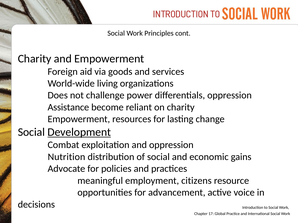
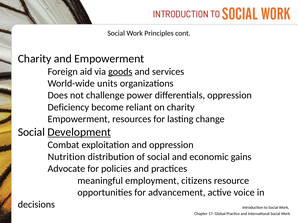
goods underline: none -> present
living: living -> units
Assistance: Assistance -> Deficiency
